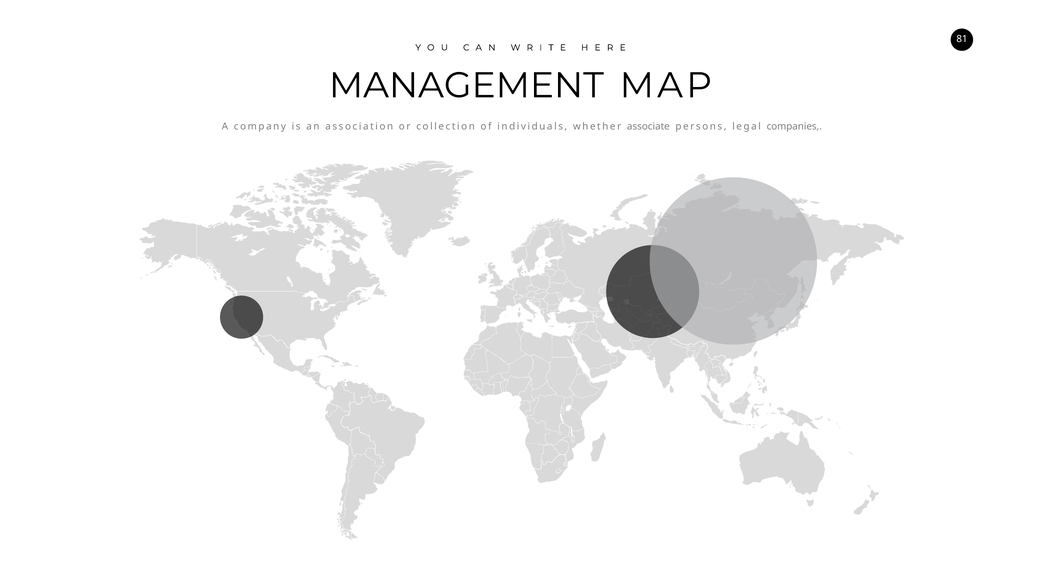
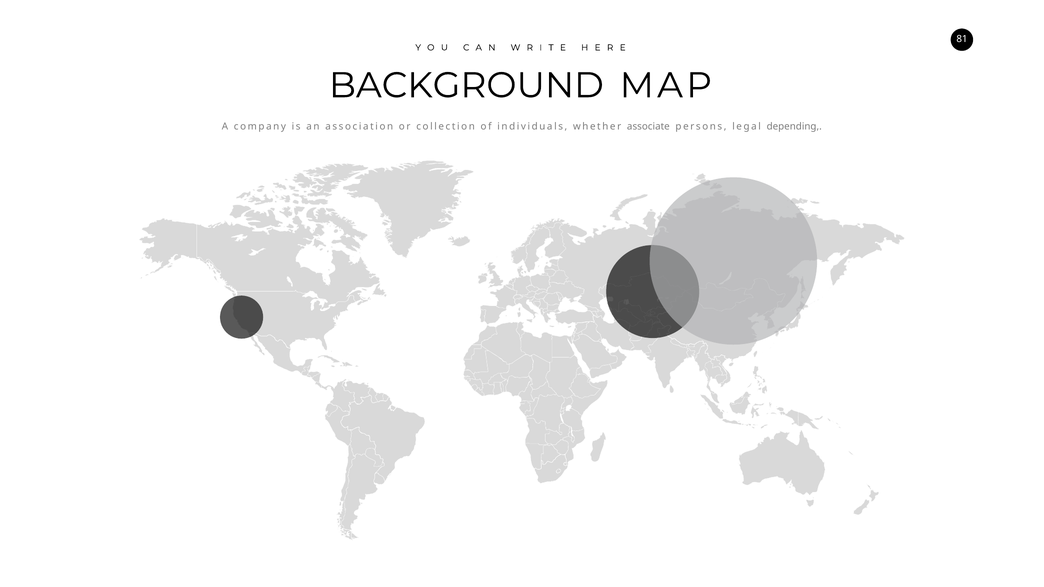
MANAGEMENT: MANAGEMENT -> BACKGROUND
companies: companies -> depending
